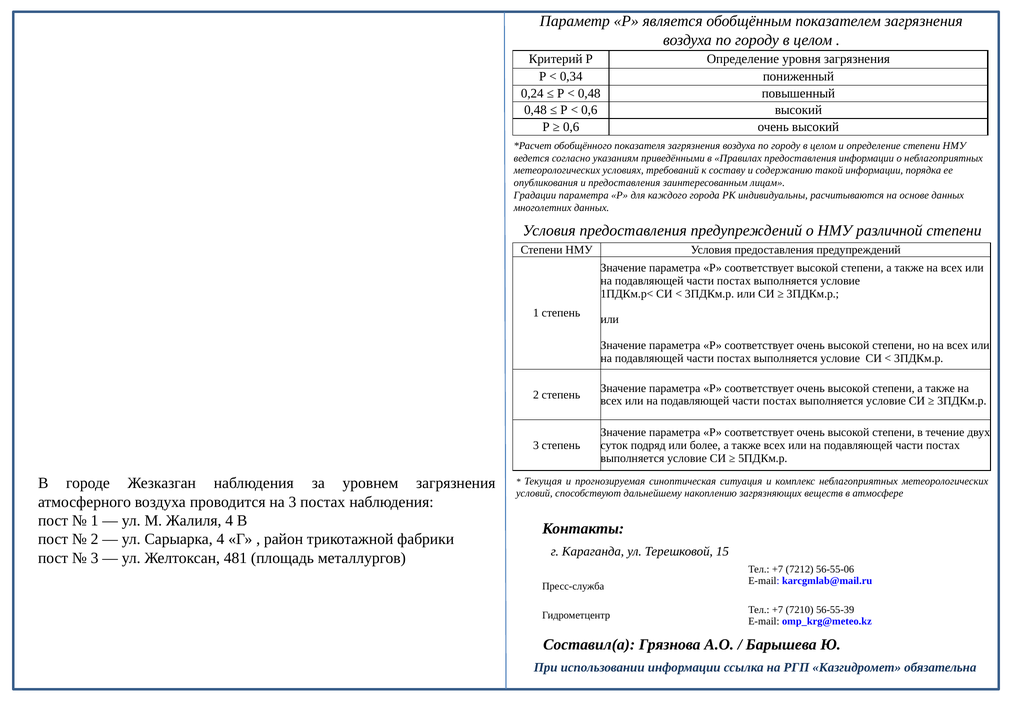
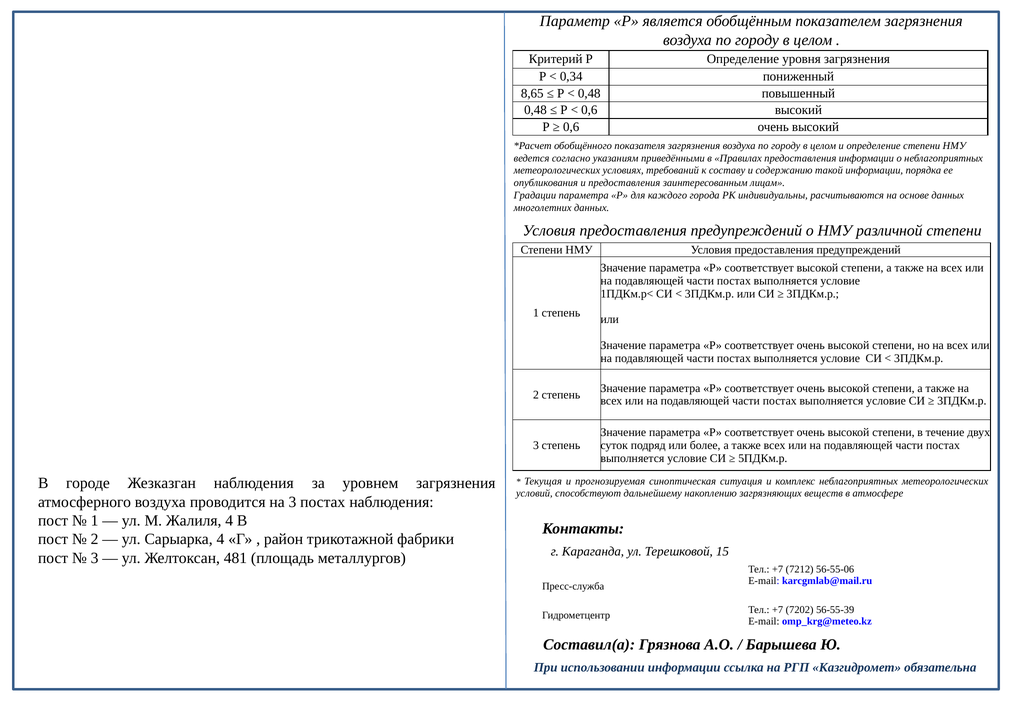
0,24: 0,24 -> 8,65
7210: 7210 -> 7202
